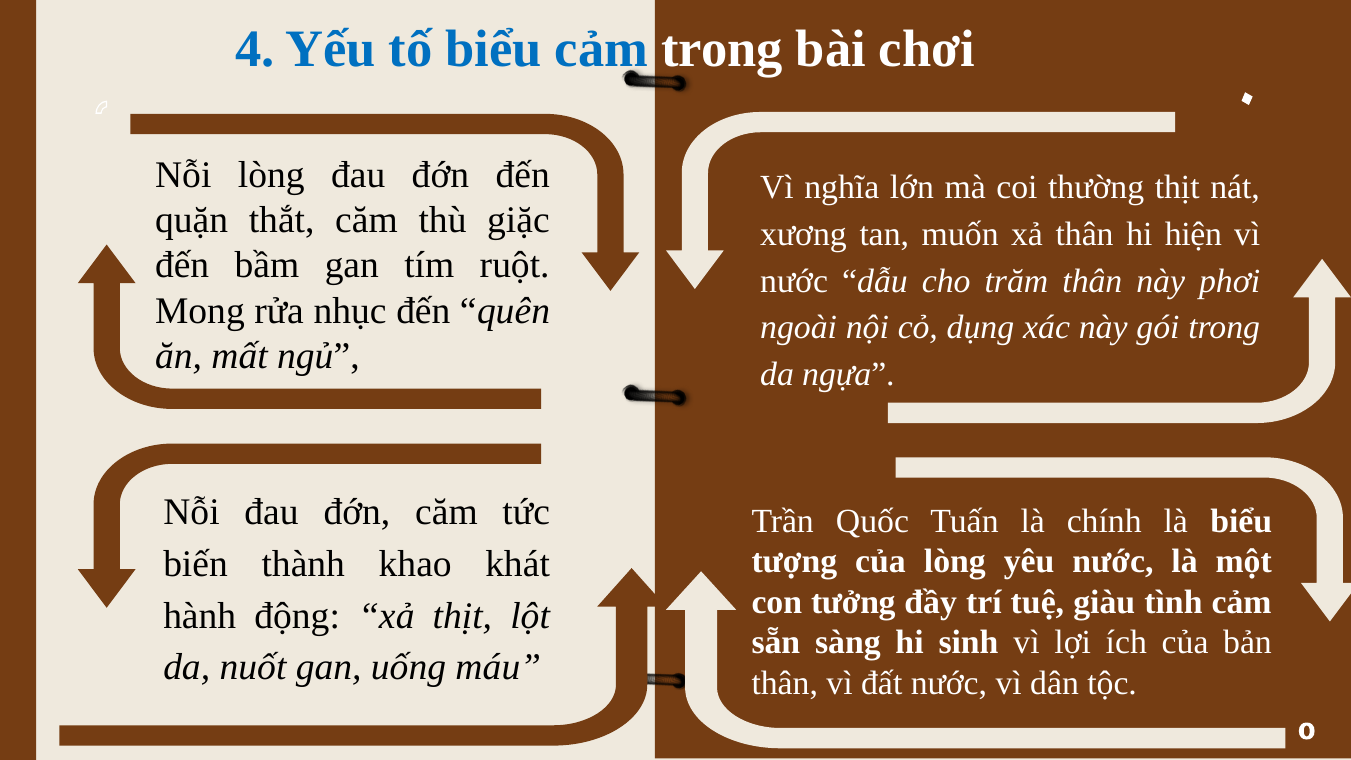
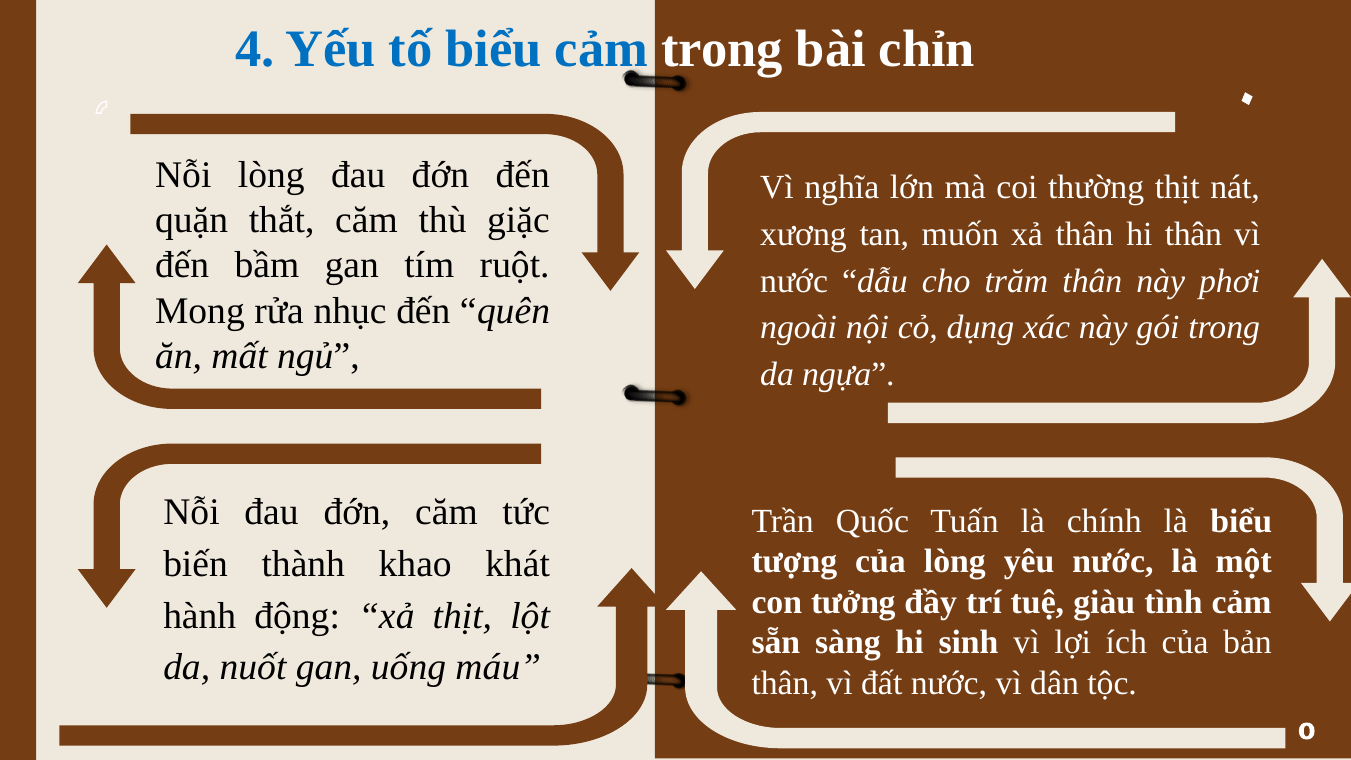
chơi: chơi -> chỉn
hi hiện: hiện -> thân
